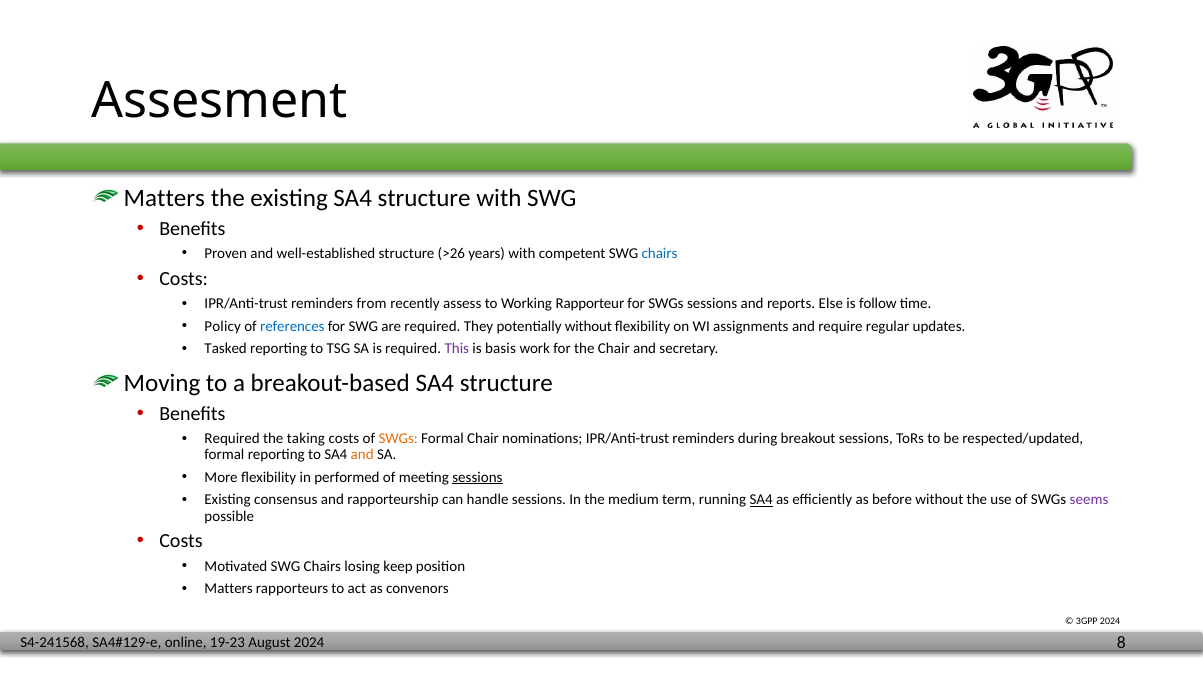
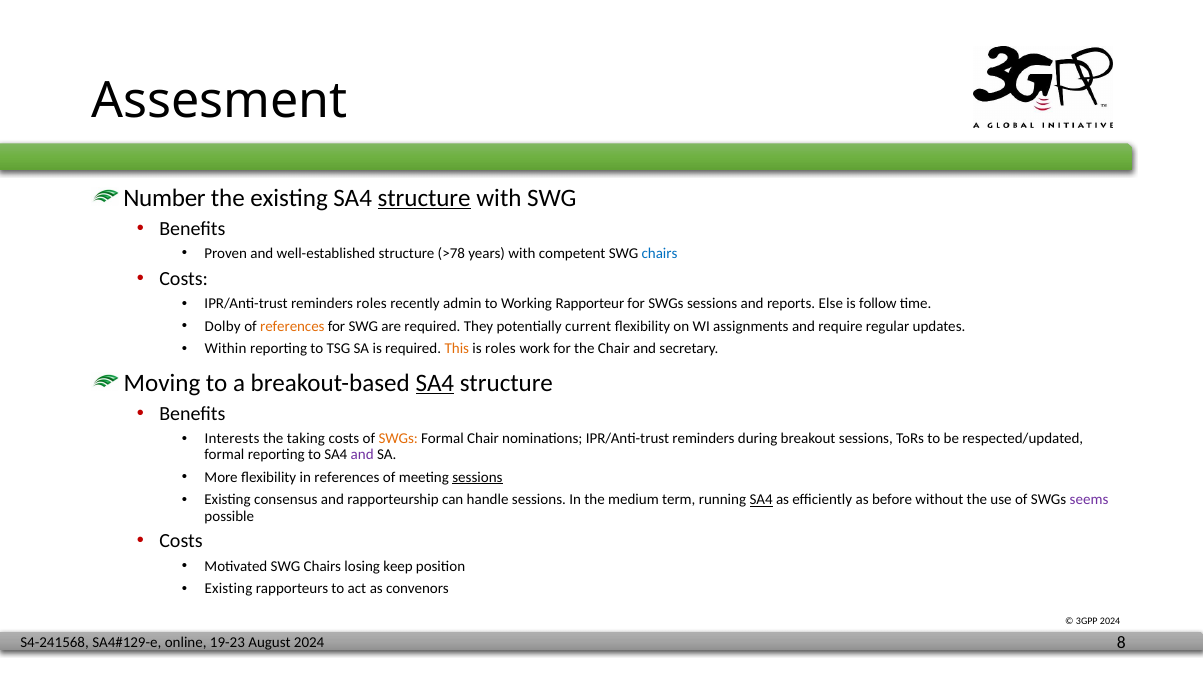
Matters at (164, 198): Matters -> Number
structure at (424, 198) underline: none -> present
>26: >26 -> >78
reminders from: from -> roles
assess: assess -> admin
Policy: Policy -> Dolby
references at (292, 327) colour: blue -> orange
potentially without: without -> current
Tasked: Tasked -> Within
This colour: purple -> orange
is basis: basis -> roles
SA4 at (435, 383) underline: none -> present
Required at (232, 439): Required -> Interests
and at (362, 455) colour: orange -> purple
in performed: performed -> references
Matters at (229, 589): Matters -> Existing
